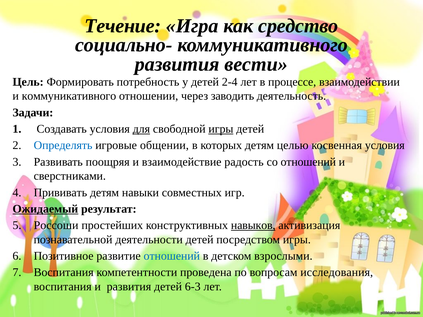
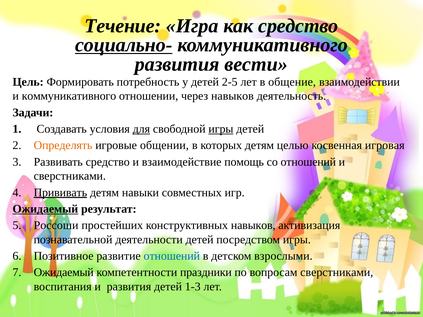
социально- underline: none -> present
2-4: 2-4 -> 2-5
процессе: процессе -> общение
через заводить: заводить -> навыков
Определять colour: blue -> orange
косвенная условия: условия -> игровая
Развивать поощряя: поощряя -> средство
радость: радость -> помощь
Прививать underline: none -> present
навыков at (253, 226) underline: present -> none
Воспитания at (64, 273): Воспитания -> Ожидаемый
проведена: проведена -> праздники
вопросам исследования: исследования -> сверстниками
6-3: 6-3 -> 1-3
